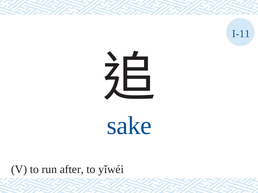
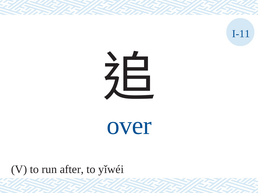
sake: sake -> over
